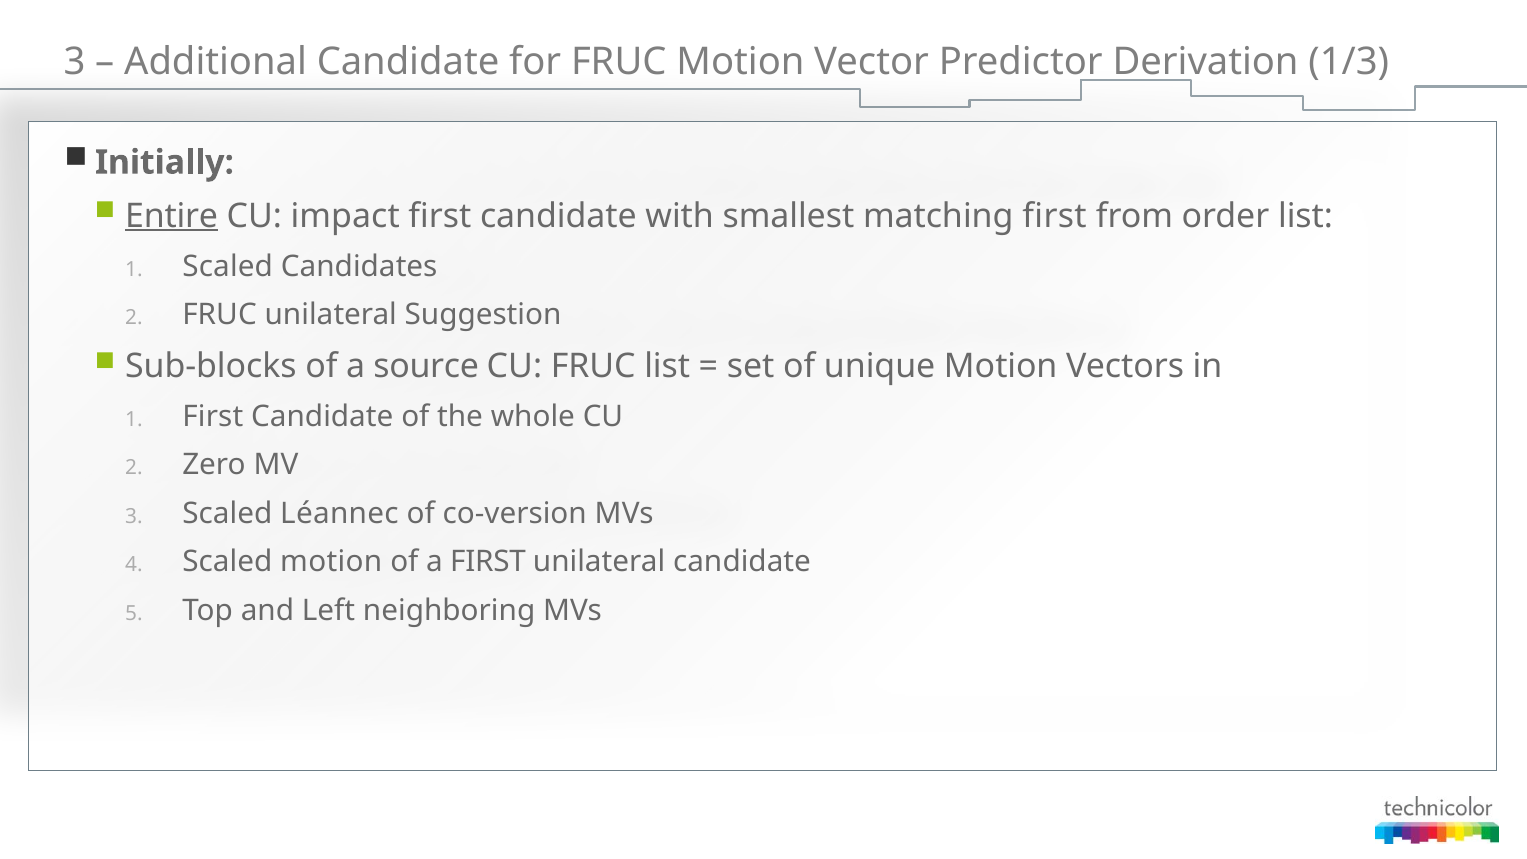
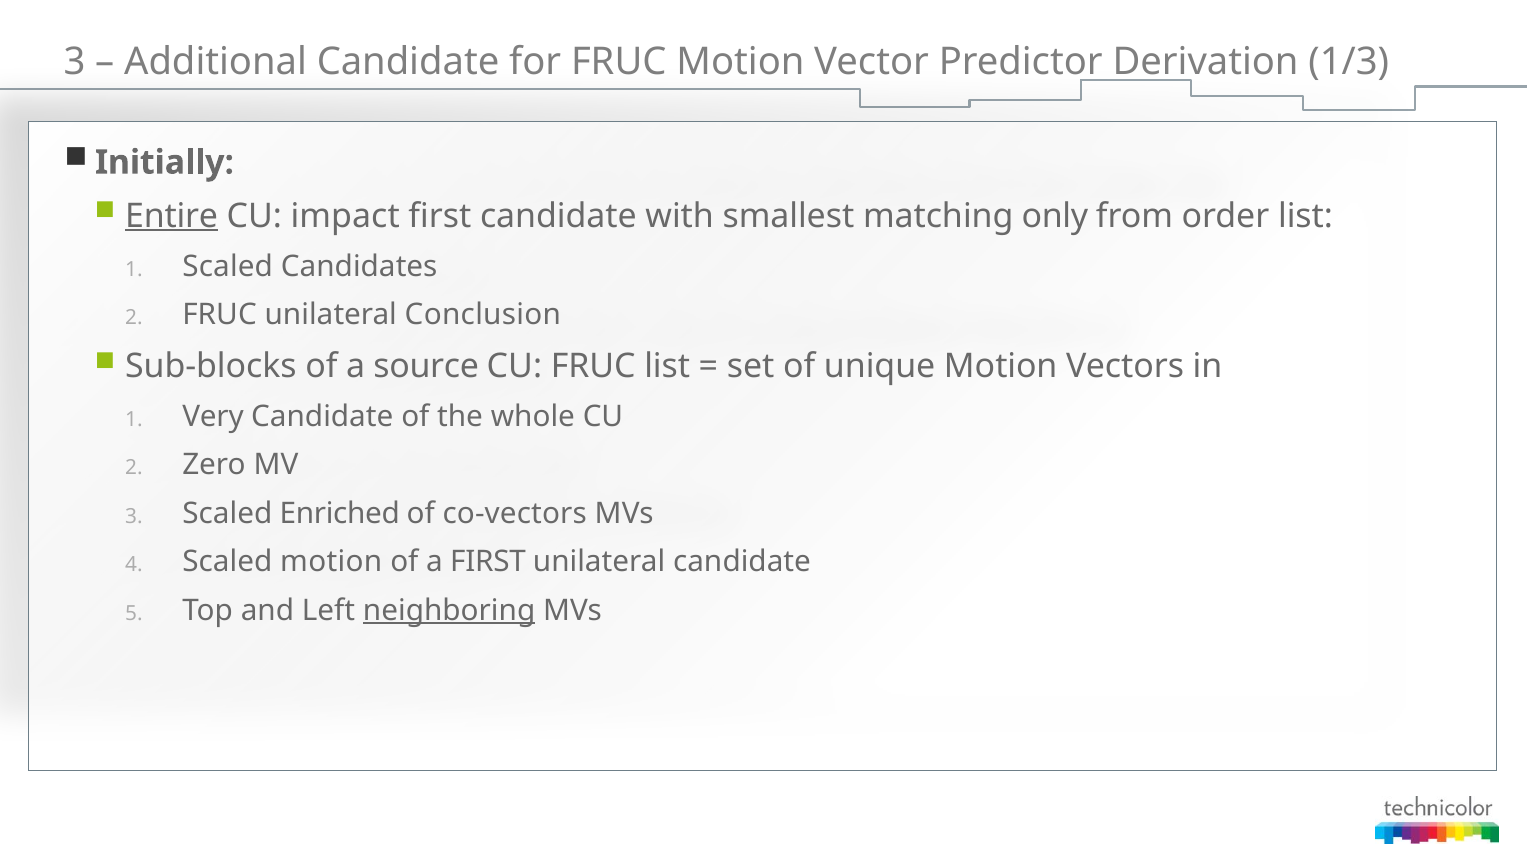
matching first: first -> only
Suggestion: Suggestion -> Conclusion
First at (213, 417): First -> Very
Léannec: Léannec -> Enriched
co-version: co-version -> co-vectors
neighboring underline: none -> present
